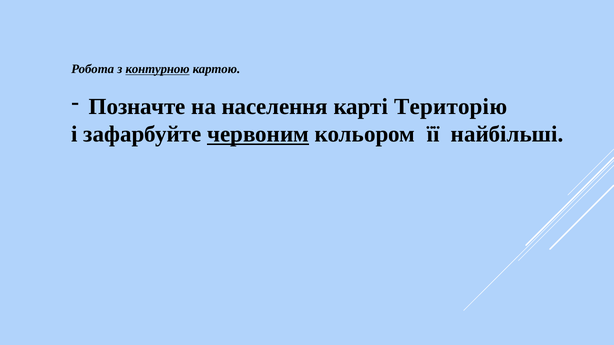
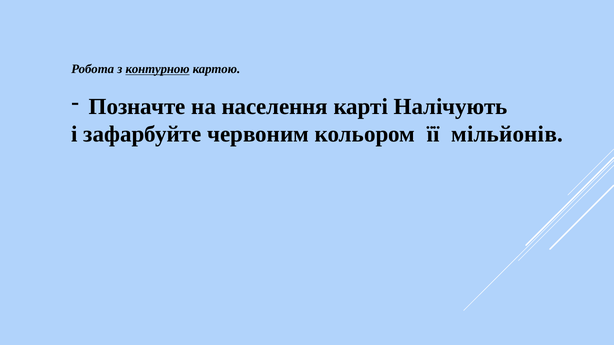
Територію: Територію -> Налічують
червоним underline: present -> none
найбільші: найбільші -> мільйонів
